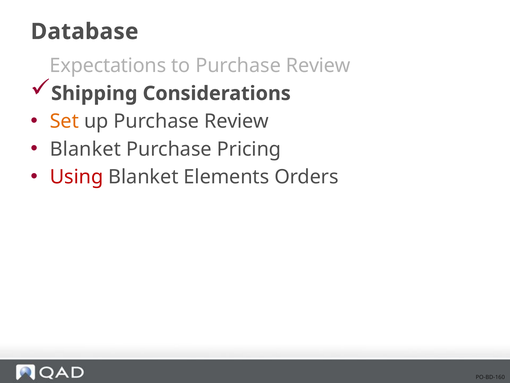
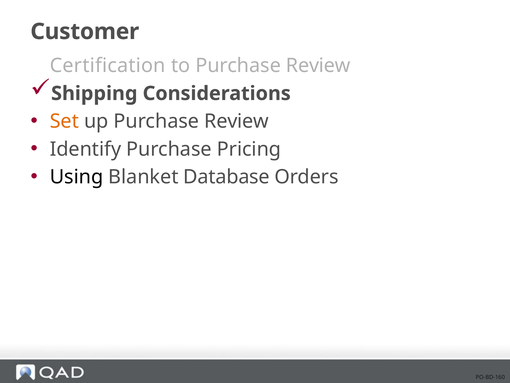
Database: Database -> Customer
Expectations: Expectations -> Certification
Blanket at (85, 149): Blanket -> Identify
Using colour: red -> black
Elements: Elements -> Database
